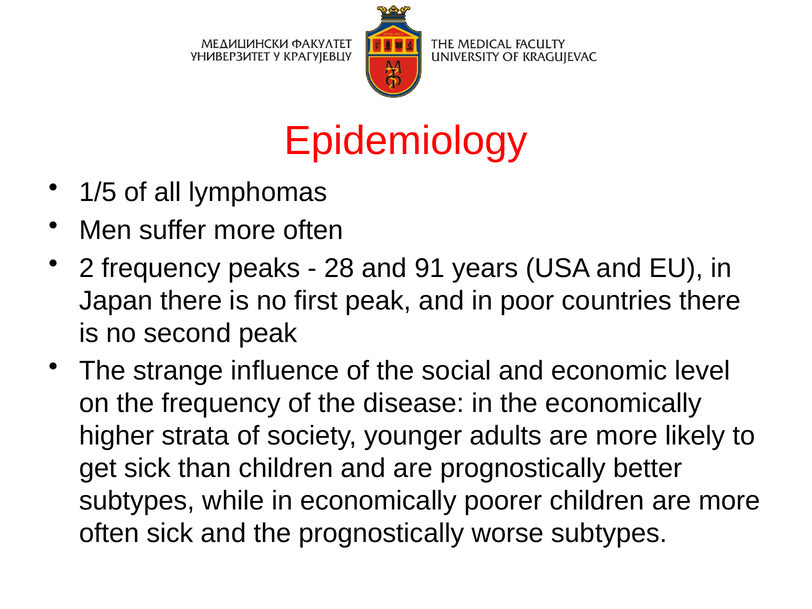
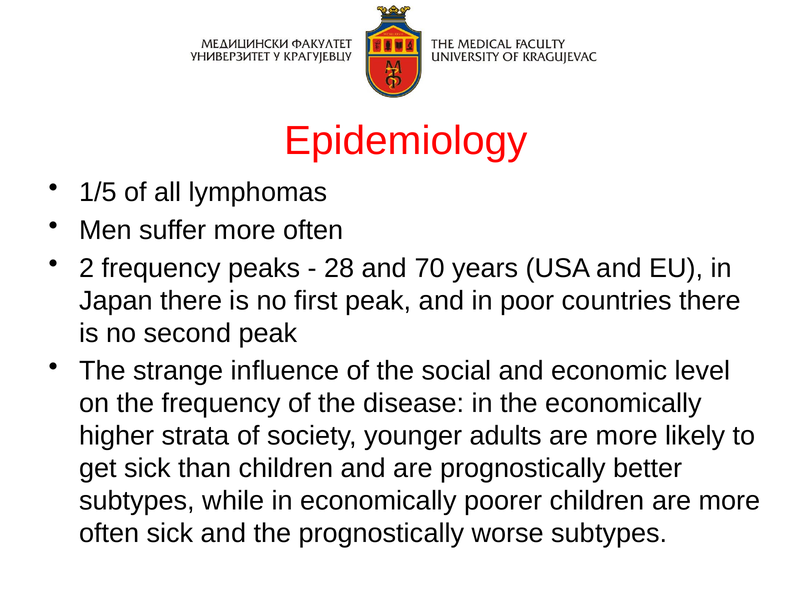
91: 91 -> 70
